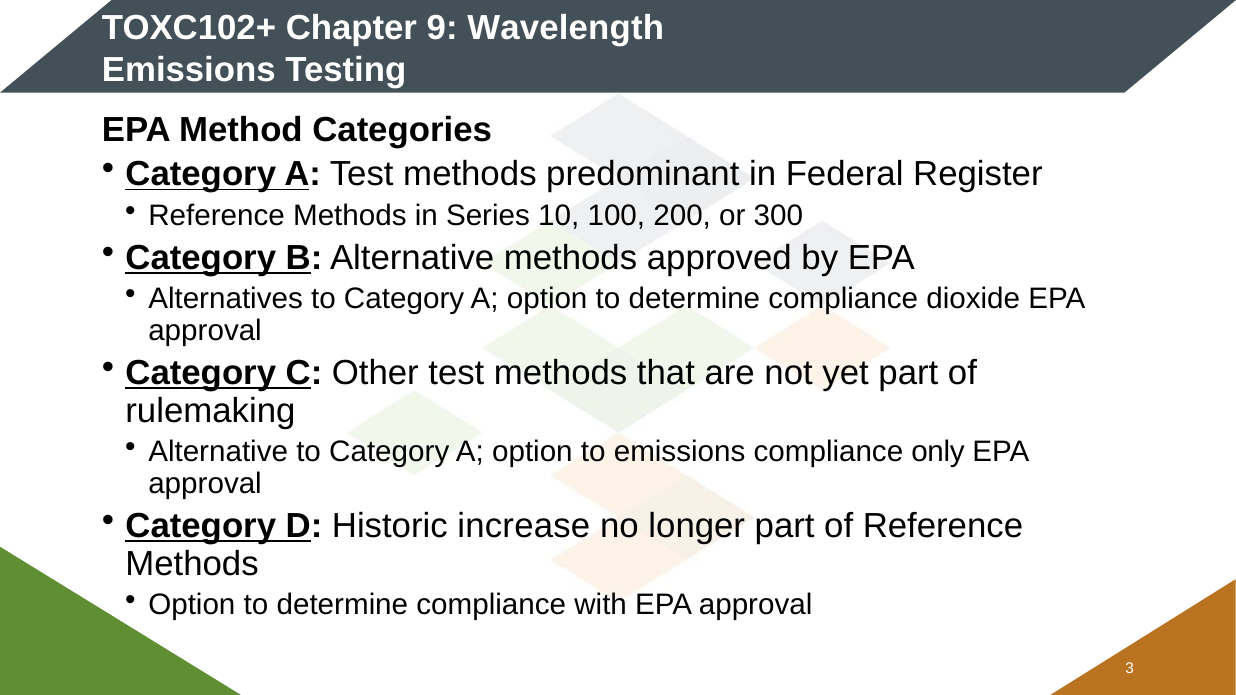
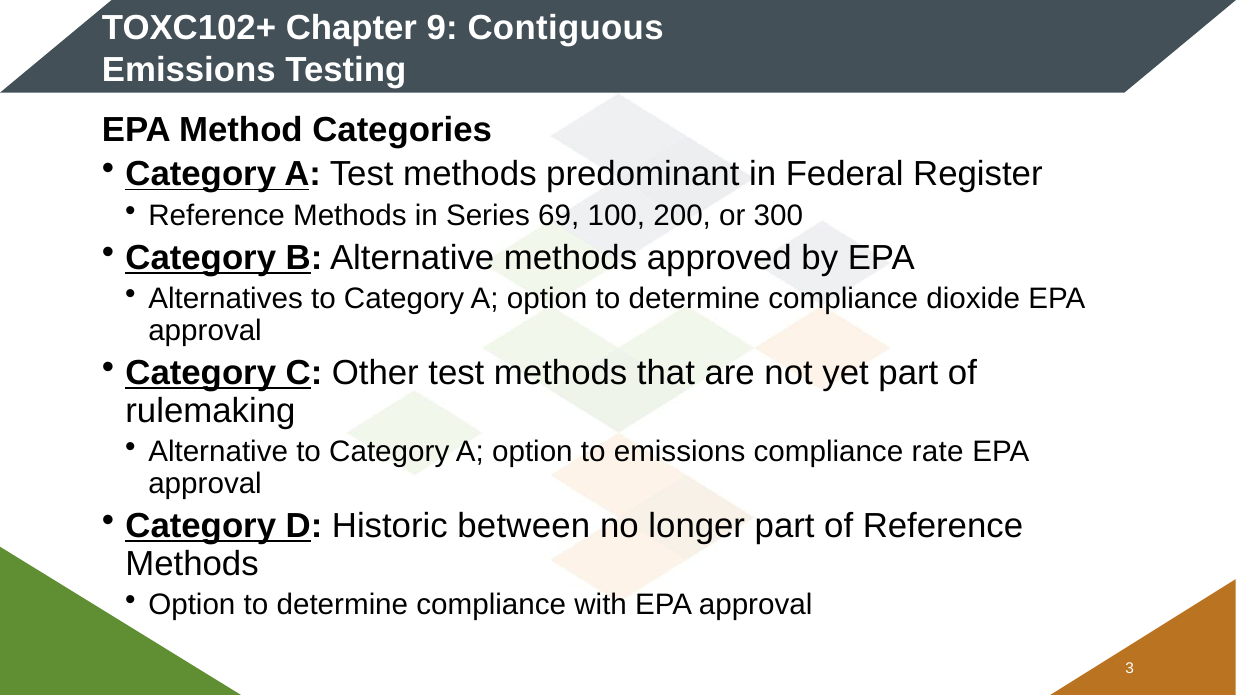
Wavelength: Wavelength -> Contiguous
10: 10 -> 69
only: only -> rate
increase: increase -> between
